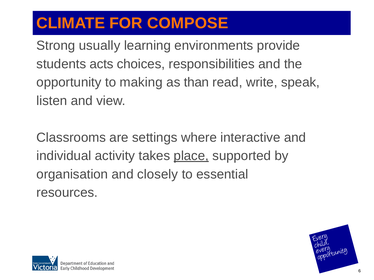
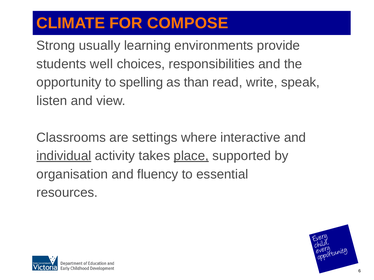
acts: acts -> well
making: making -> spelling
individual underline: none -> present
closely: closely -> fluency
